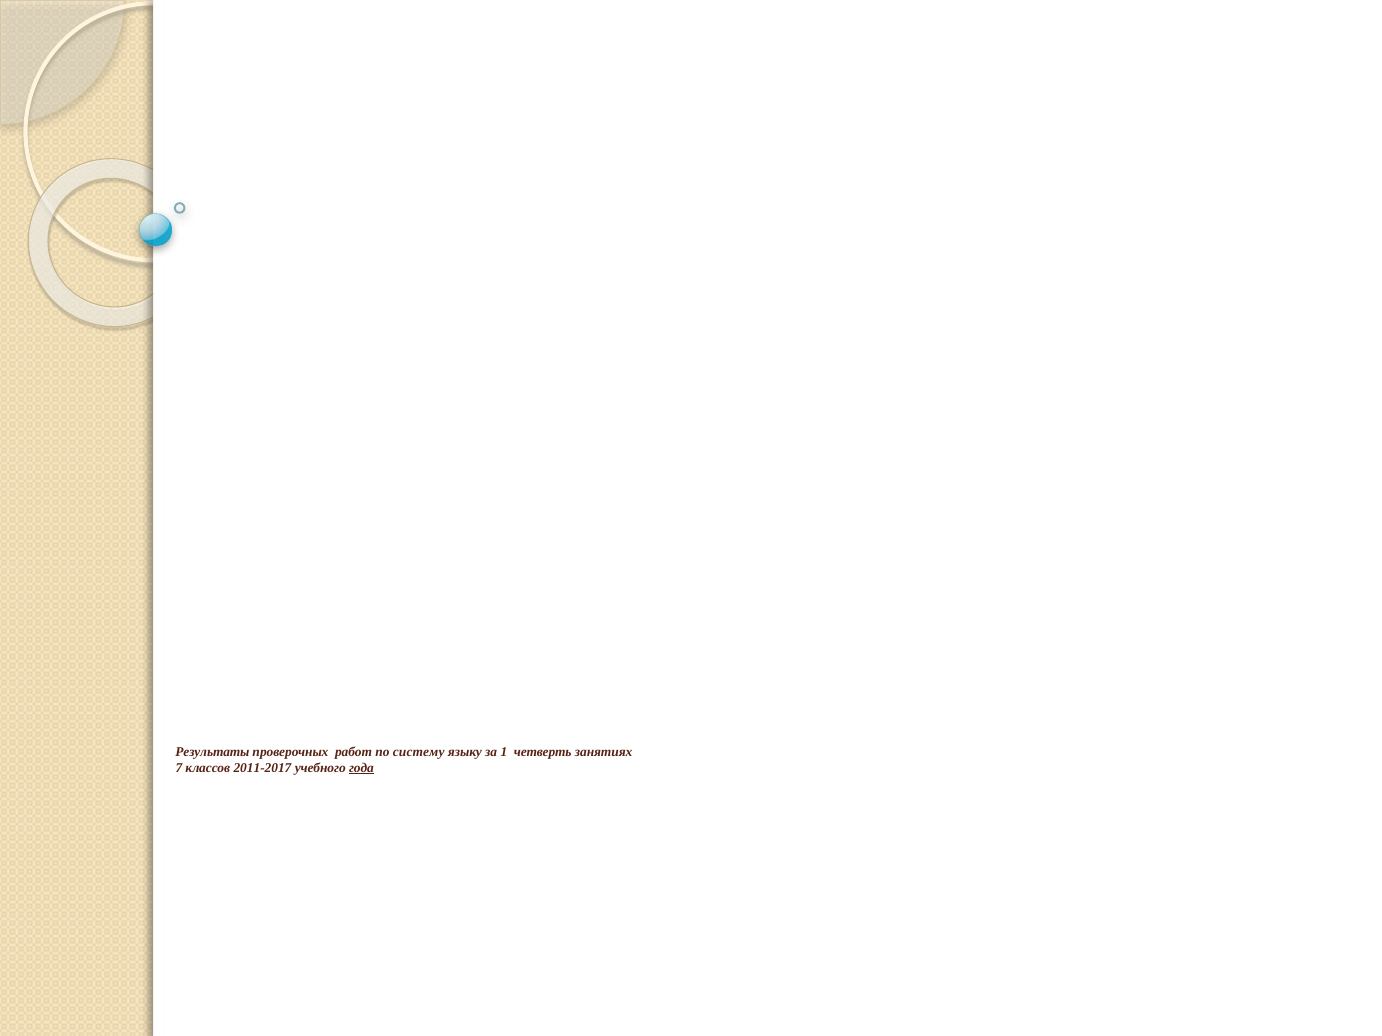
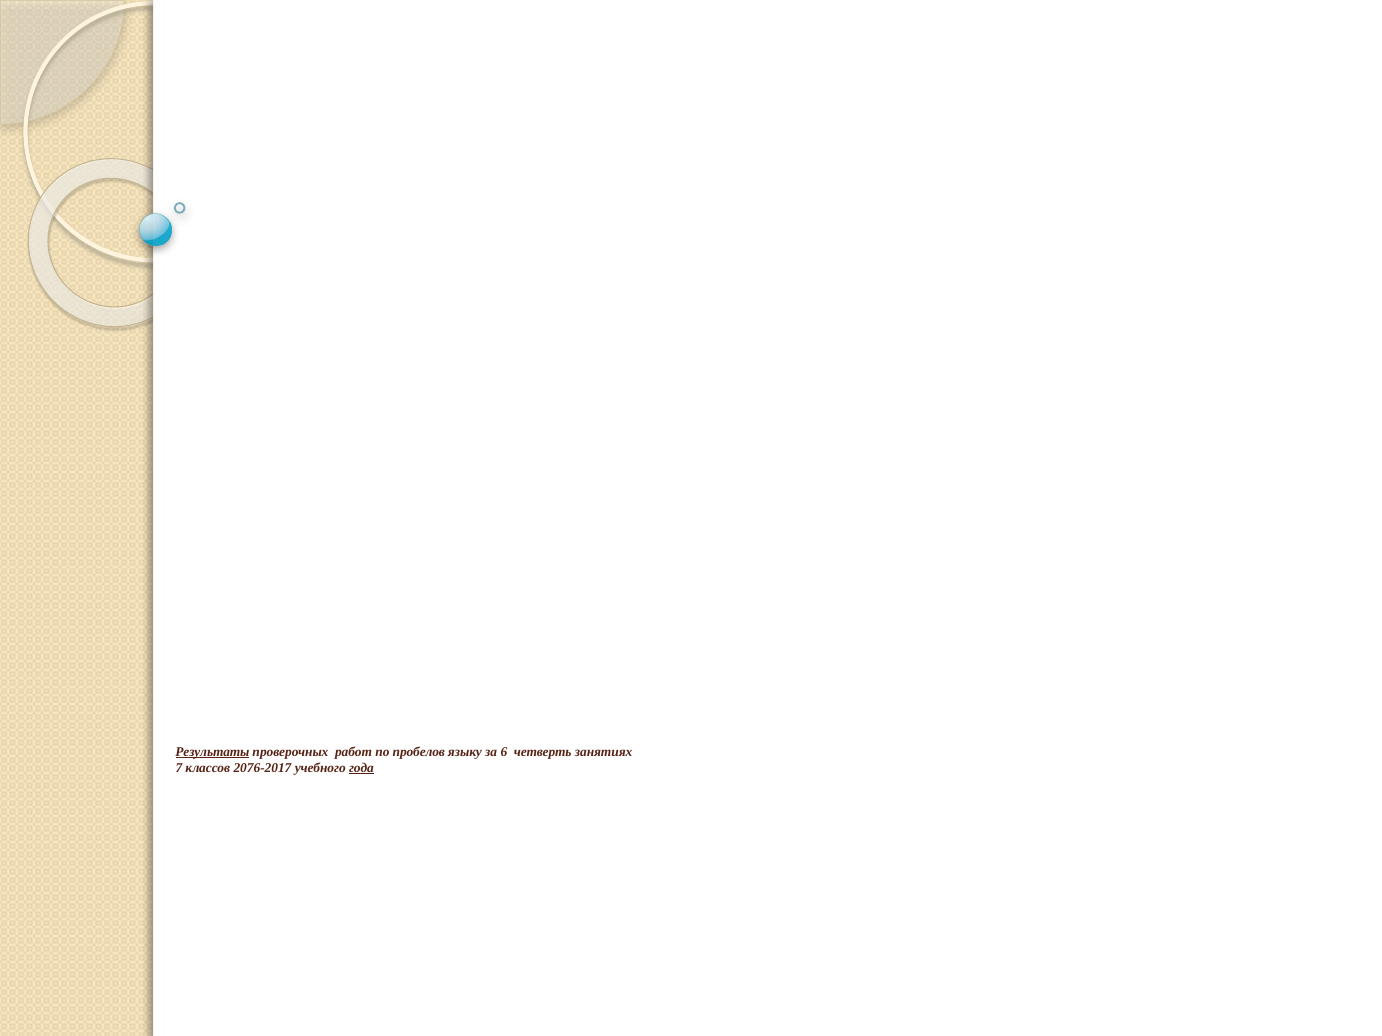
Результаты underline: none -> present
систему: систему -> пробелов
1: 1 -> 6
2011-2017: 2011-2017 -> 2076-2017
